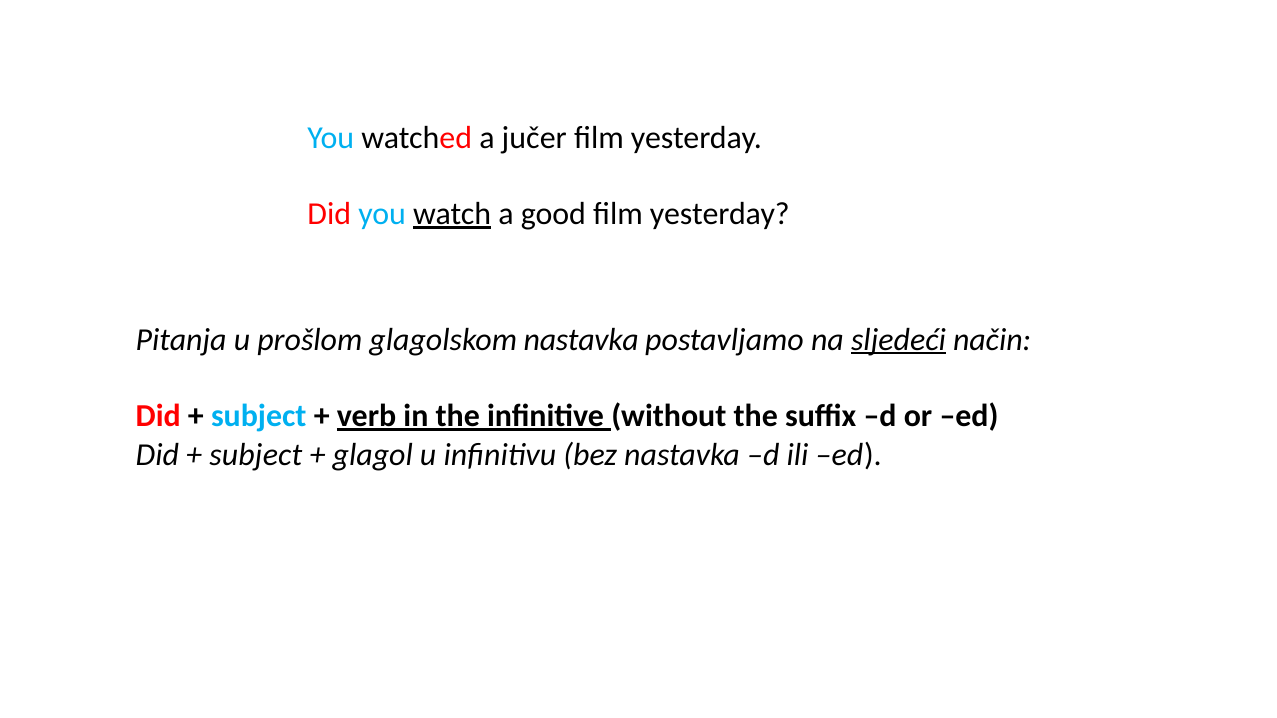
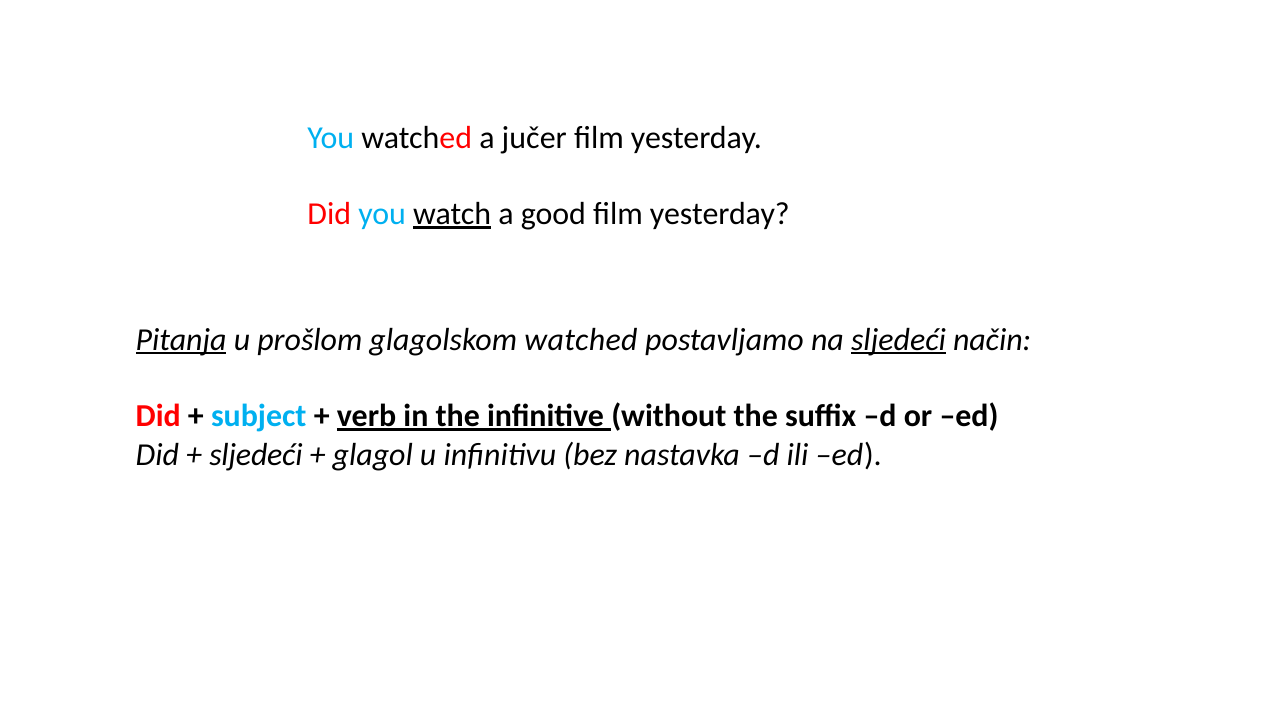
Pitanja underline: none -> present
glagolskom nastavka: nastavka -> watched
subject at (256, 455): subject -> sljedeći
